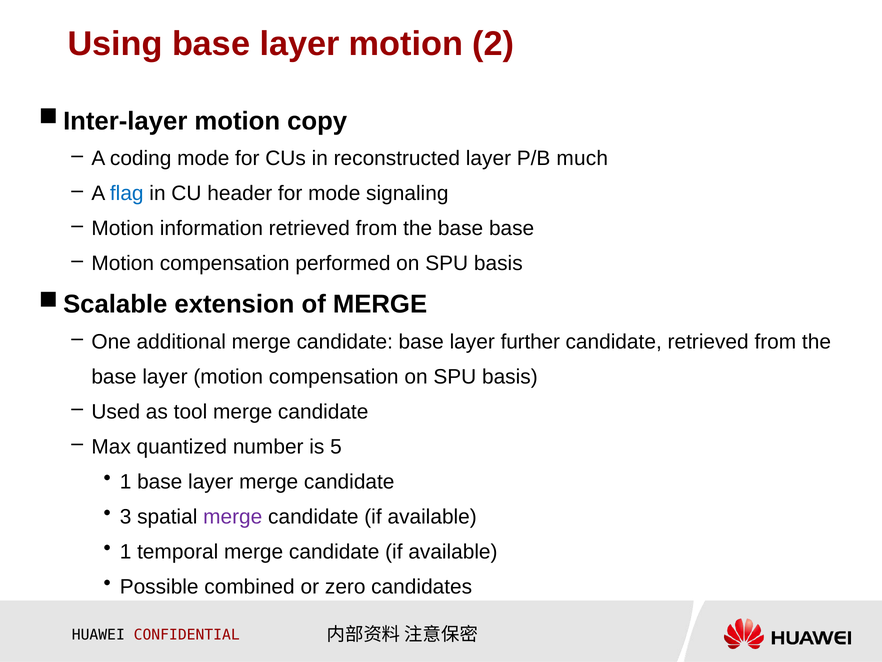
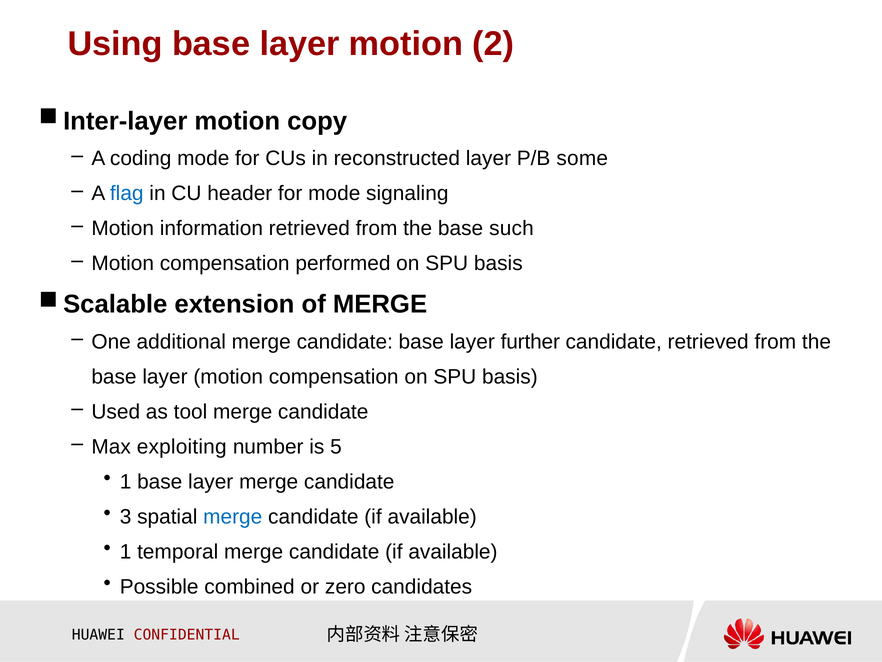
much: much -> some
base base: base -> such
quantized: quantized -> exploiting
merge at (233, 516) colour: purple -> blue
